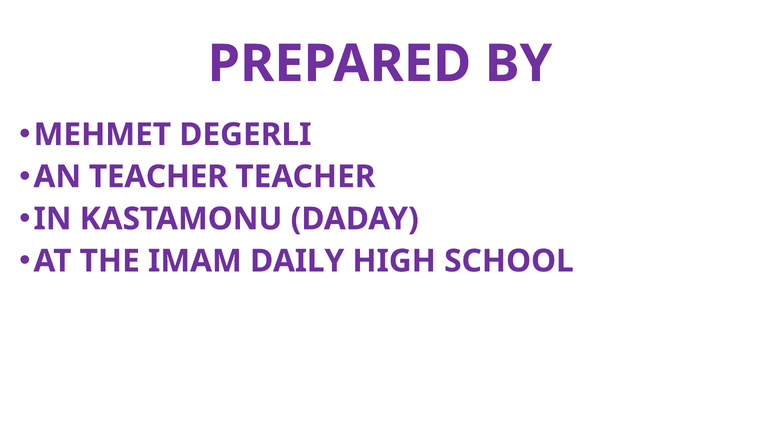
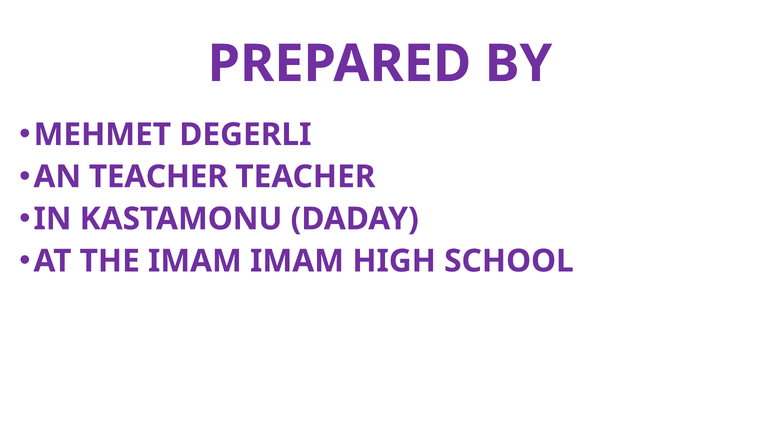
IMAM DAILY: DAILY -> IMAM
